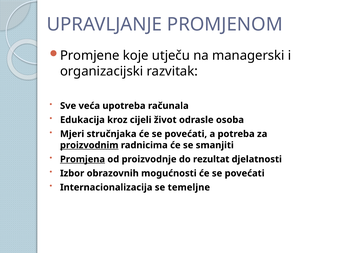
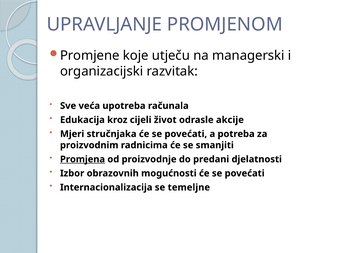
osoba: osoba -> akcije
proizvodnim underline: present -> none
rezultat: rezultat -> predani
